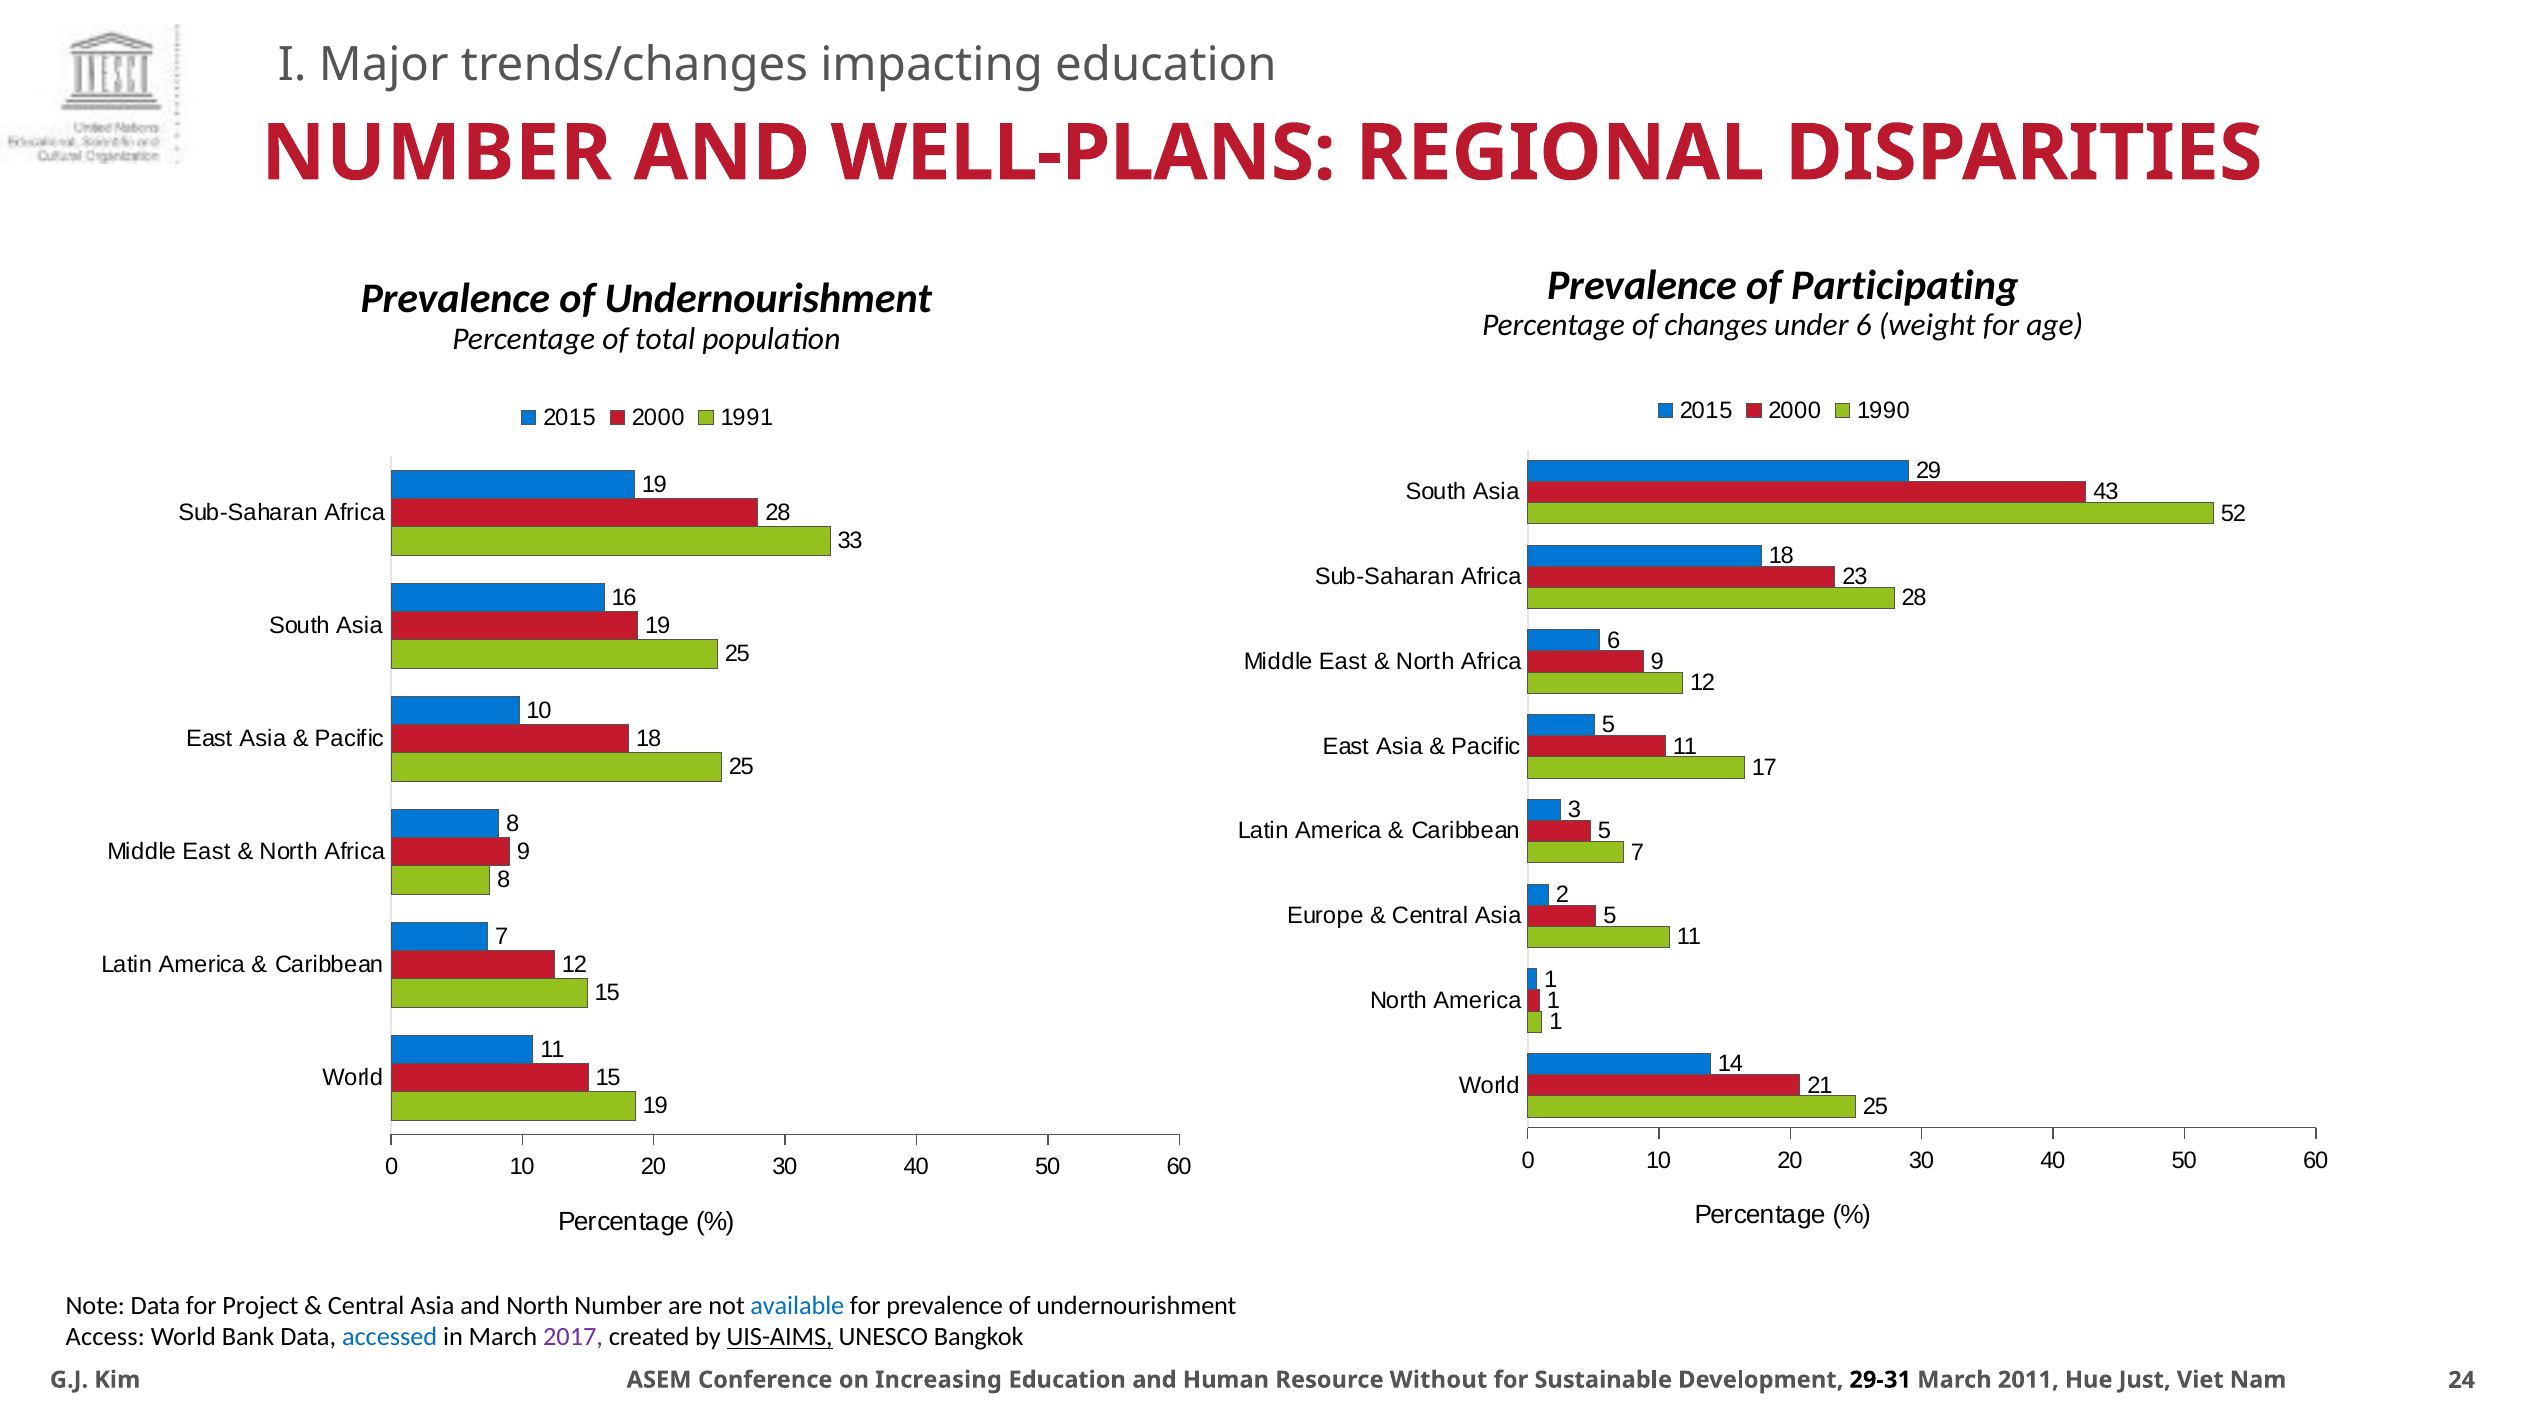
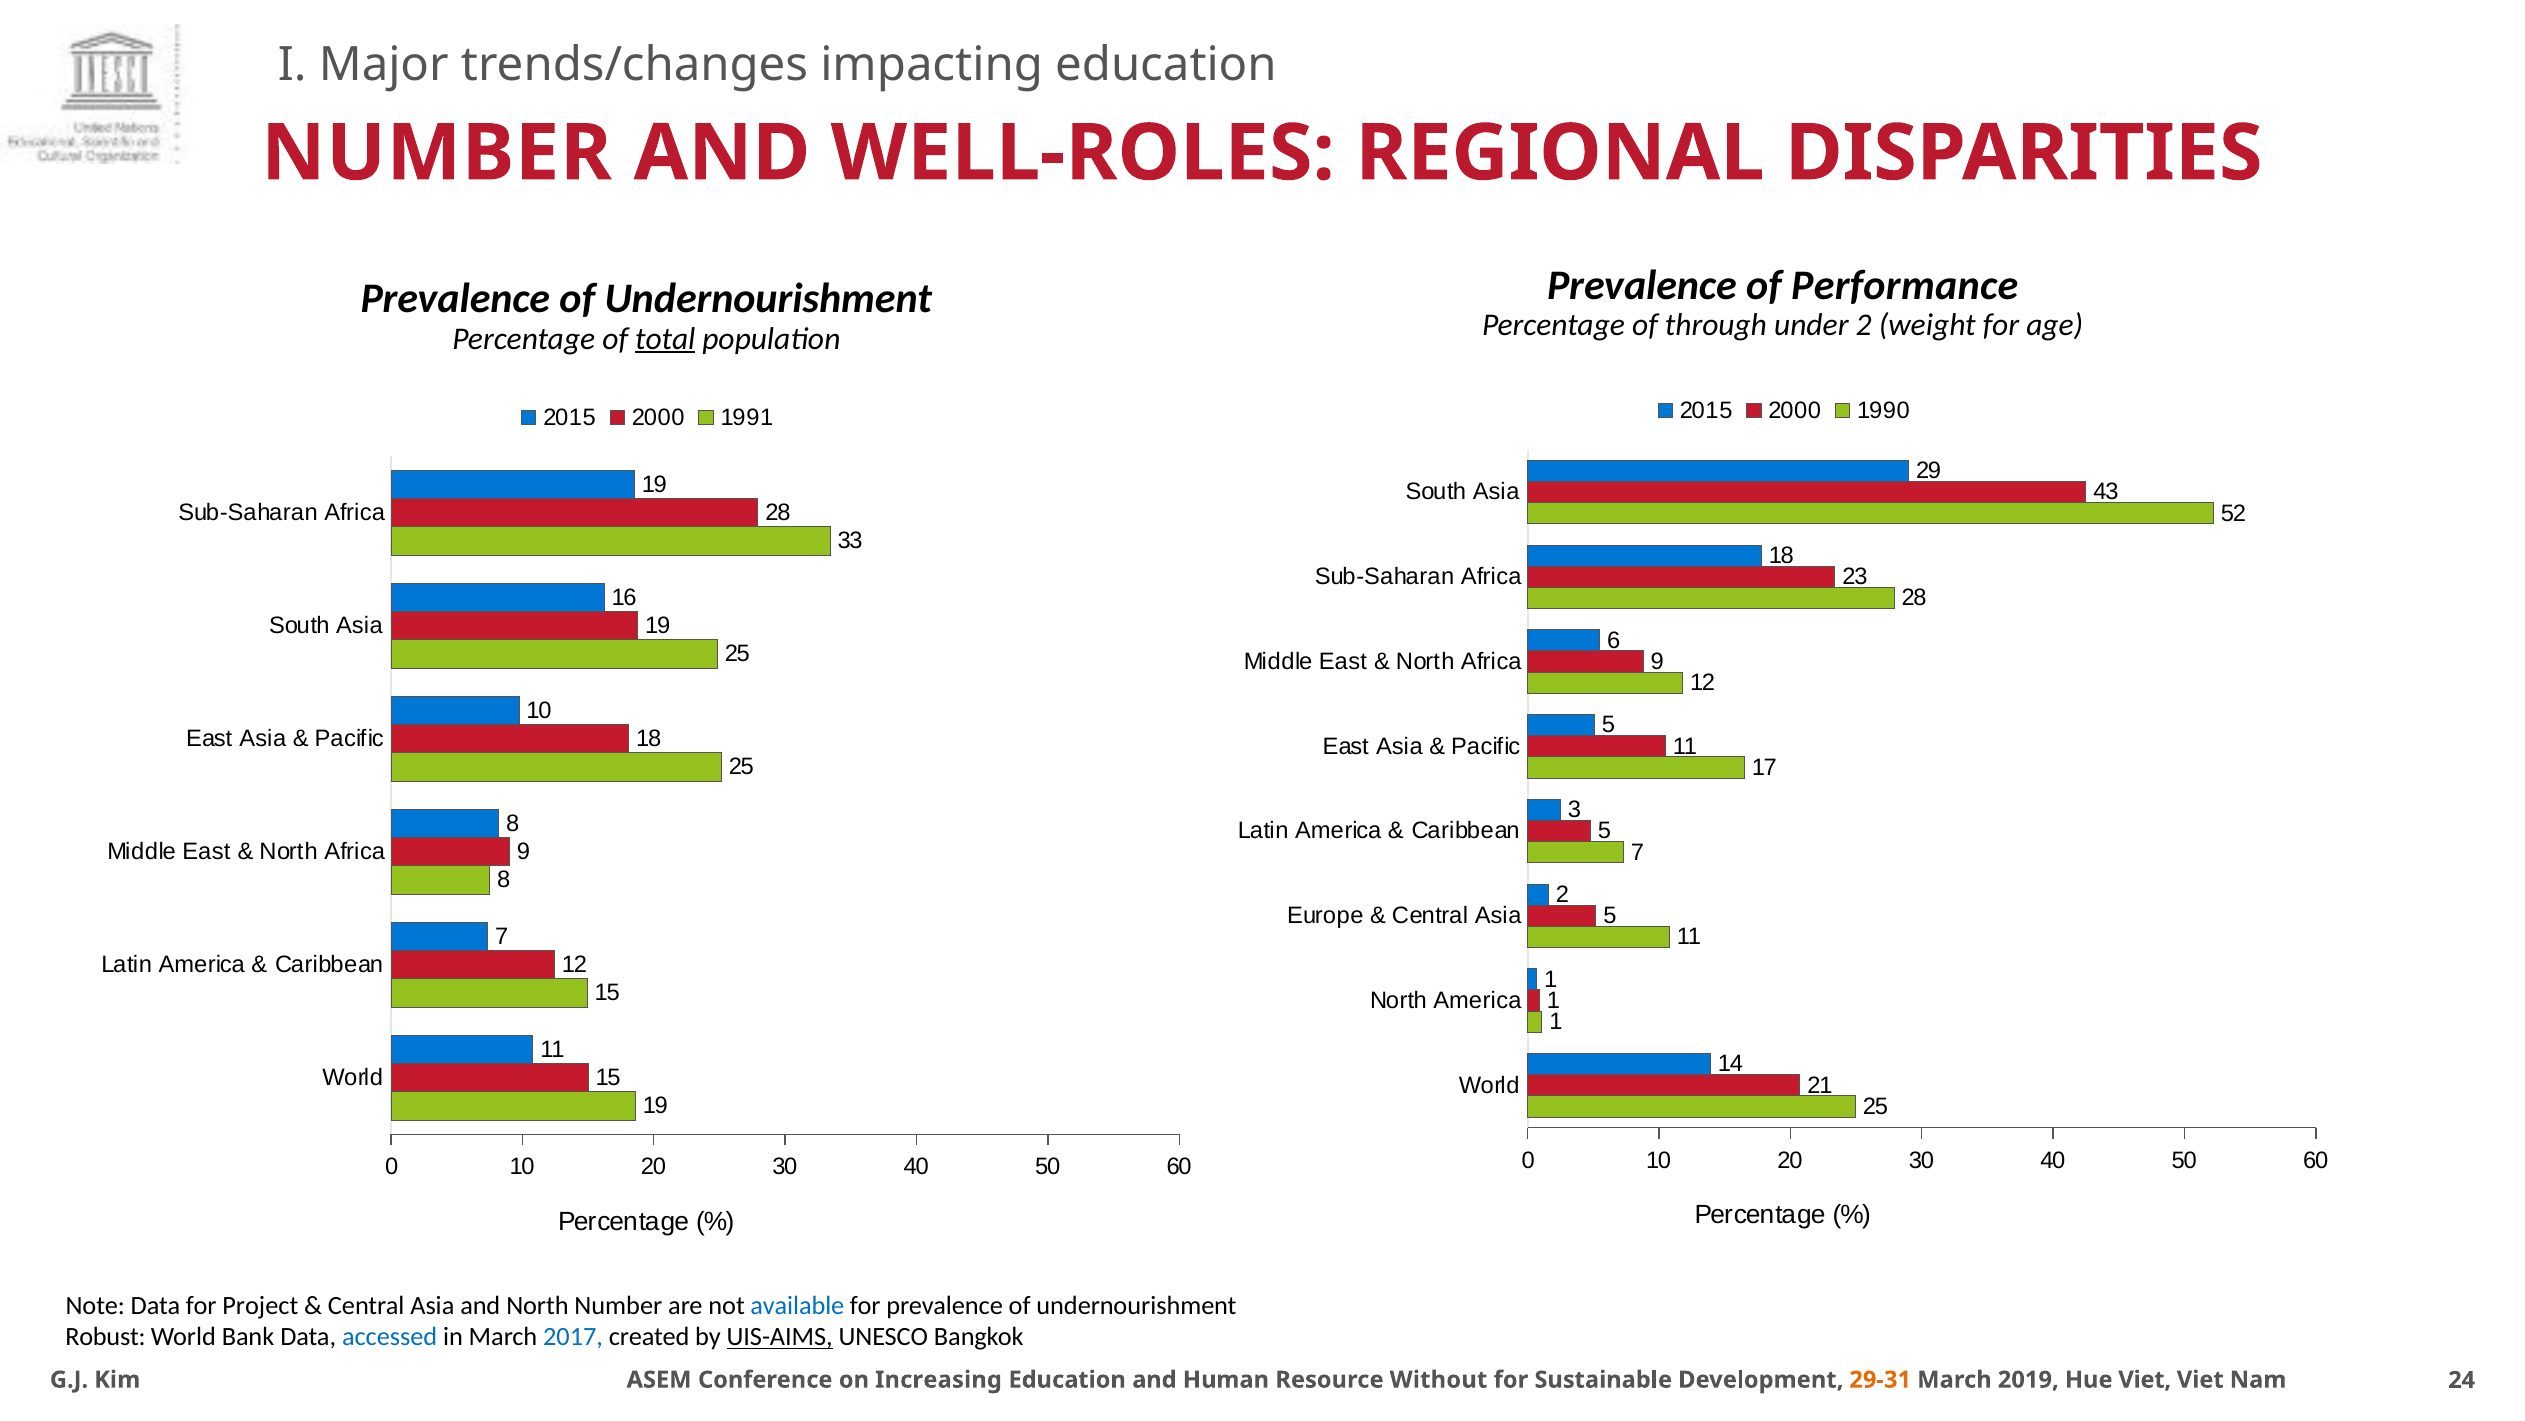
WELL-PLANS: WELL-PLANS -> WELL-ROLES
Participating: Participating -> Performance
changes: changes -> through
under 6: 6 -> 2
total underline: none -> present
Access: Access -> Robust
2017 colour: purple -> blue
29-31 colour: black -> orange
2011: 2011 -> 2019
Hue Just: Just -> Viet
